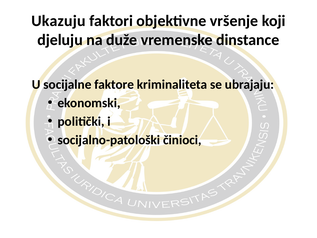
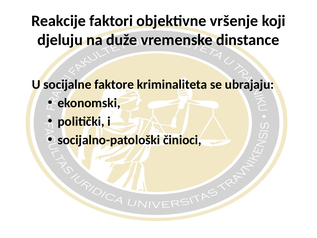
Ukazuju: Ukazuju -> Reakcije
